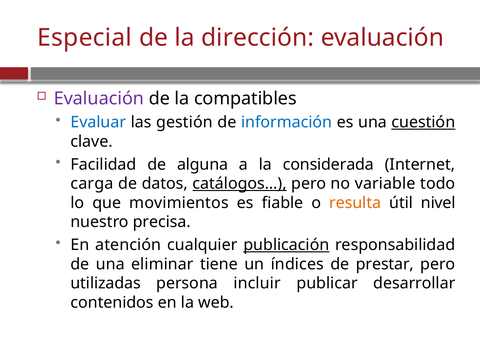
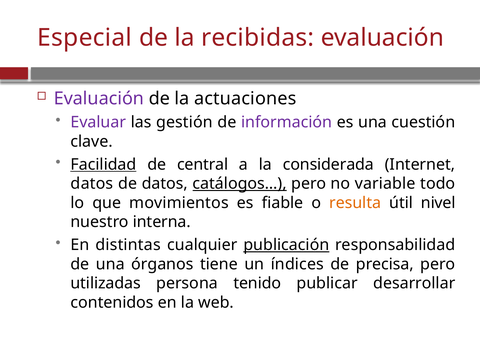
dirección: dirección -> recibidas
compatibles: compatibles -> actuaciones
Evaluar colour: blue -> purple
información colour: blue -> purple
cuestión underline: present -> none
Facilidad underline: none -> present
alguna: alguna -> central
carga at (92, 184): carga -> datos
precisa: precisa -> interna
atención: atención -> distintas
eliminar: eliminar -> órganos
prestar: prestar -> precisa
incluir: incluir -> tenido
